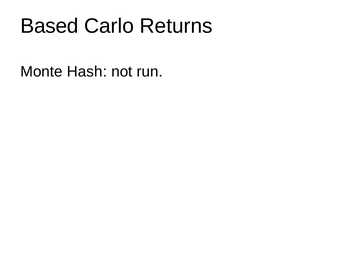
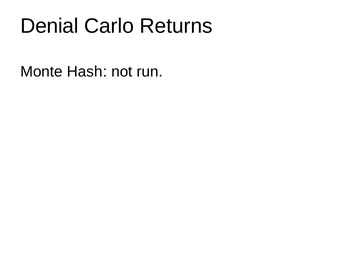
Based: Based -> Denial
